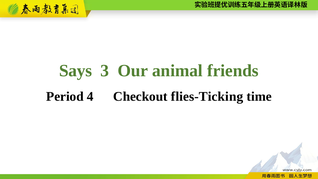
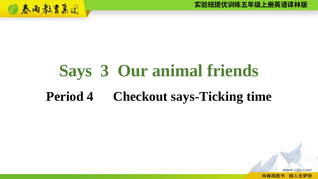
flies-Ticking: flies-Ticking -> says-Ticking
